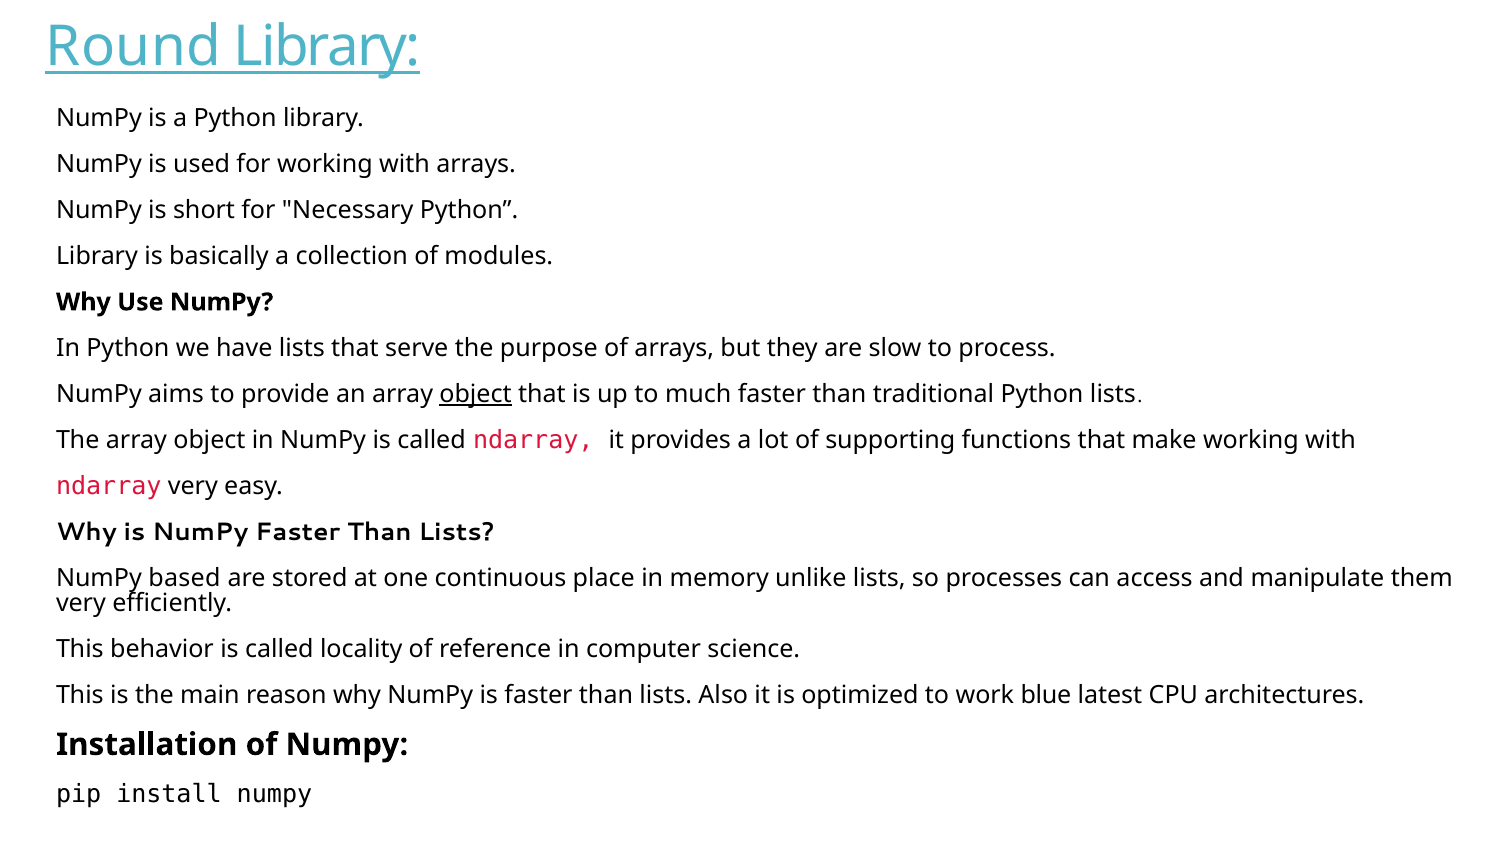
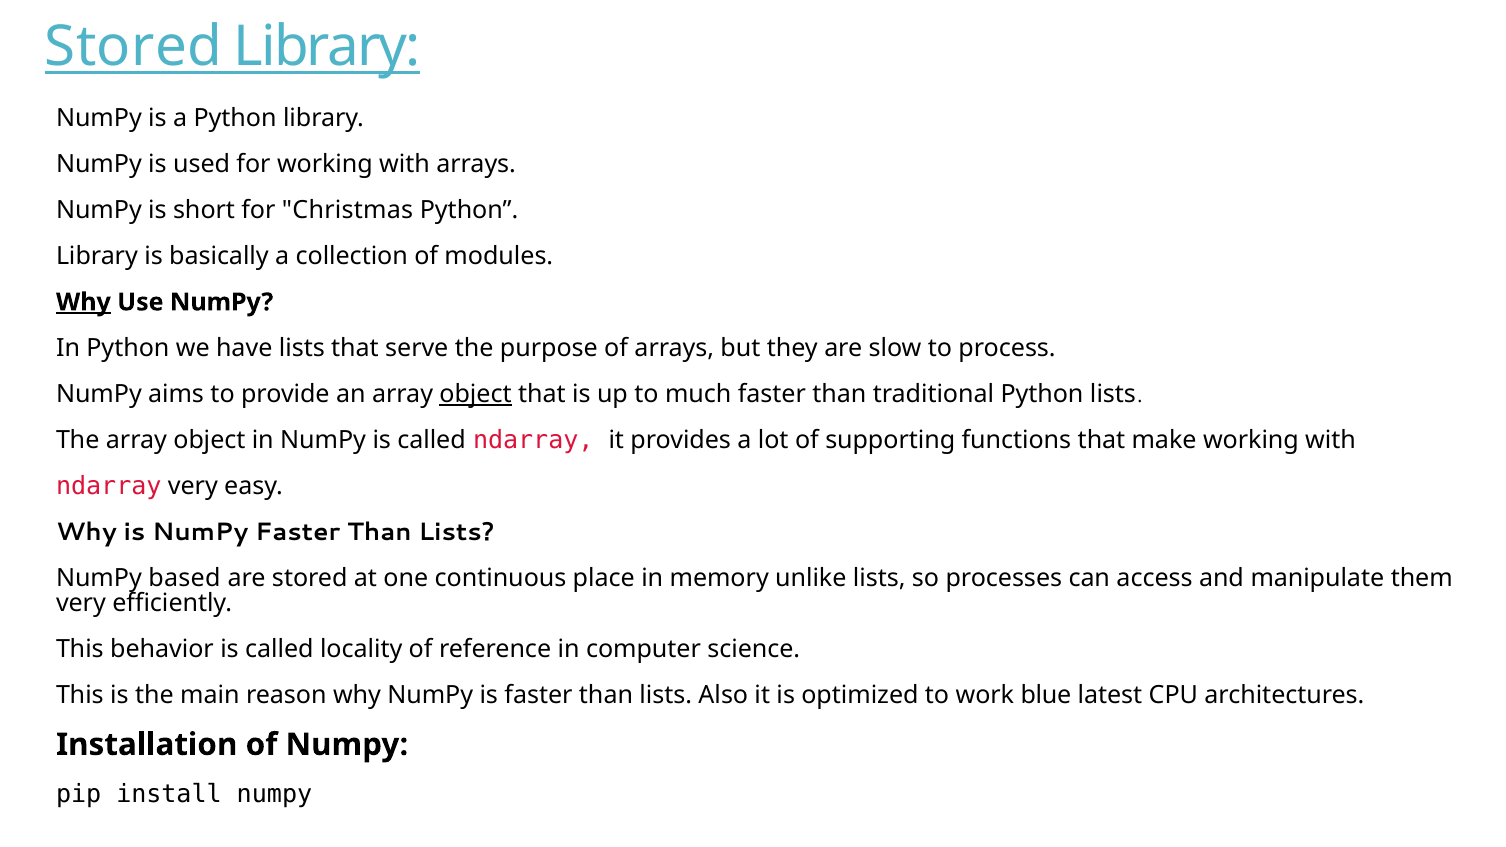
Round at (133, 47): Round -> Stored
Necessary: Necessary -> Christmas
Why at (83, 302) underline: none -> present
